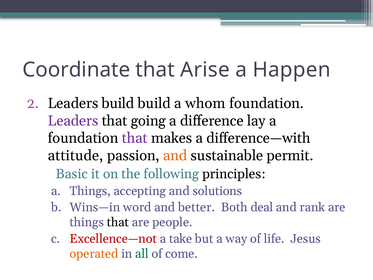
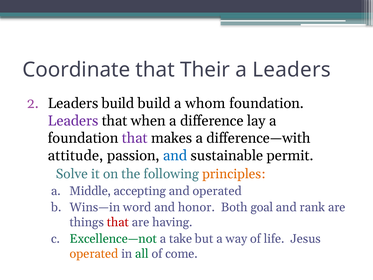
Arise: Arise -> Their
a Happen: Happen -> Leaders
going: going -> when
and at (175, 155) colour: orange -> blue
Basic: Basic -> Solve
principles colour: black -> orange
a Things: Things -> Middle
and solutions: solutions -> operated
better: better -> honor
deal: deal -> goal
that at (118, 222) colour: black -> red
people: people -> having
Excellence—not colour: red -> green
